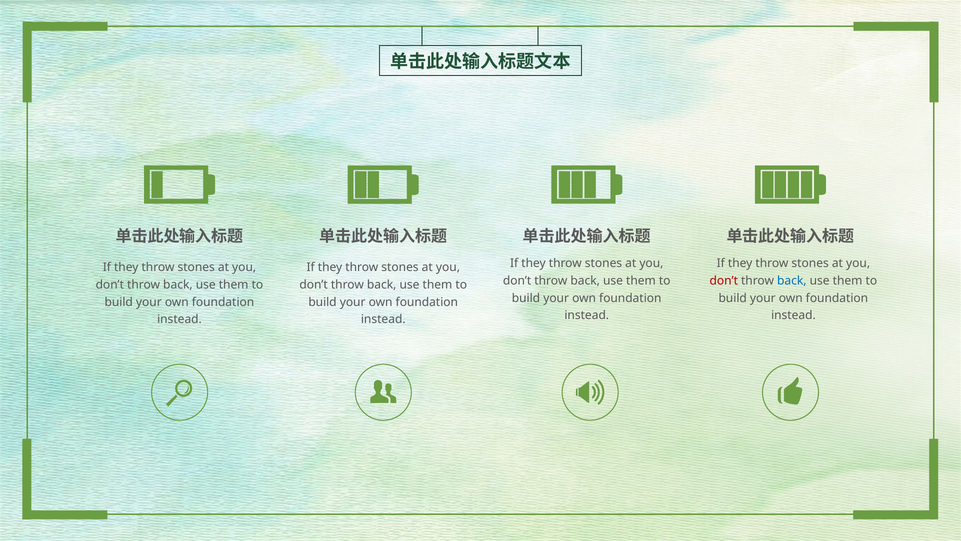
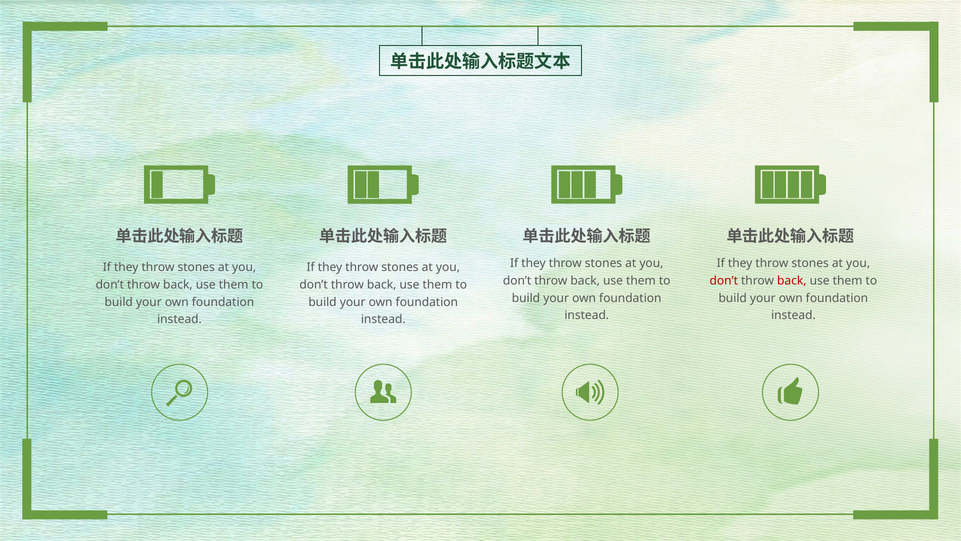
back at (792, 281) colour: blue -> red
